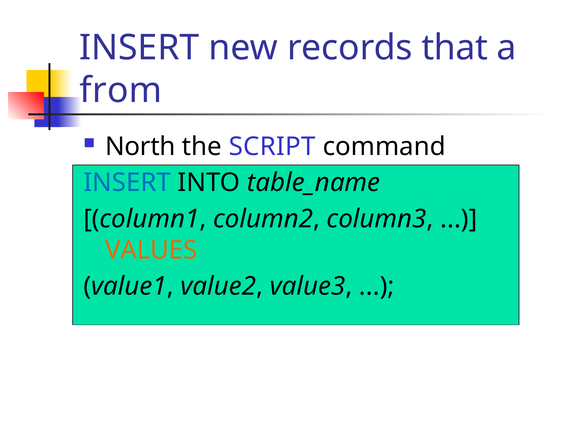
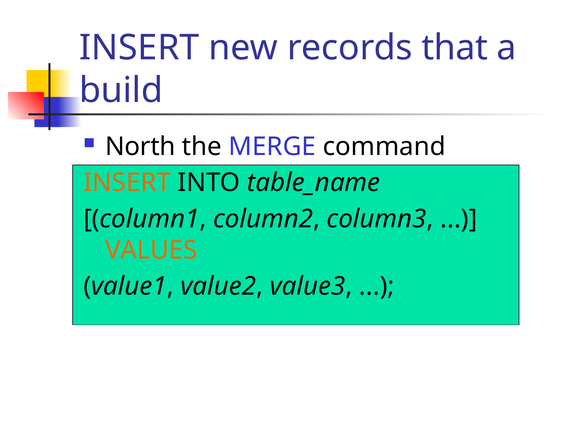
from: from -> build
SCRIPT: SCRIPT -> MERGE
INSERT at (127, 183) colour: blue -> orange
